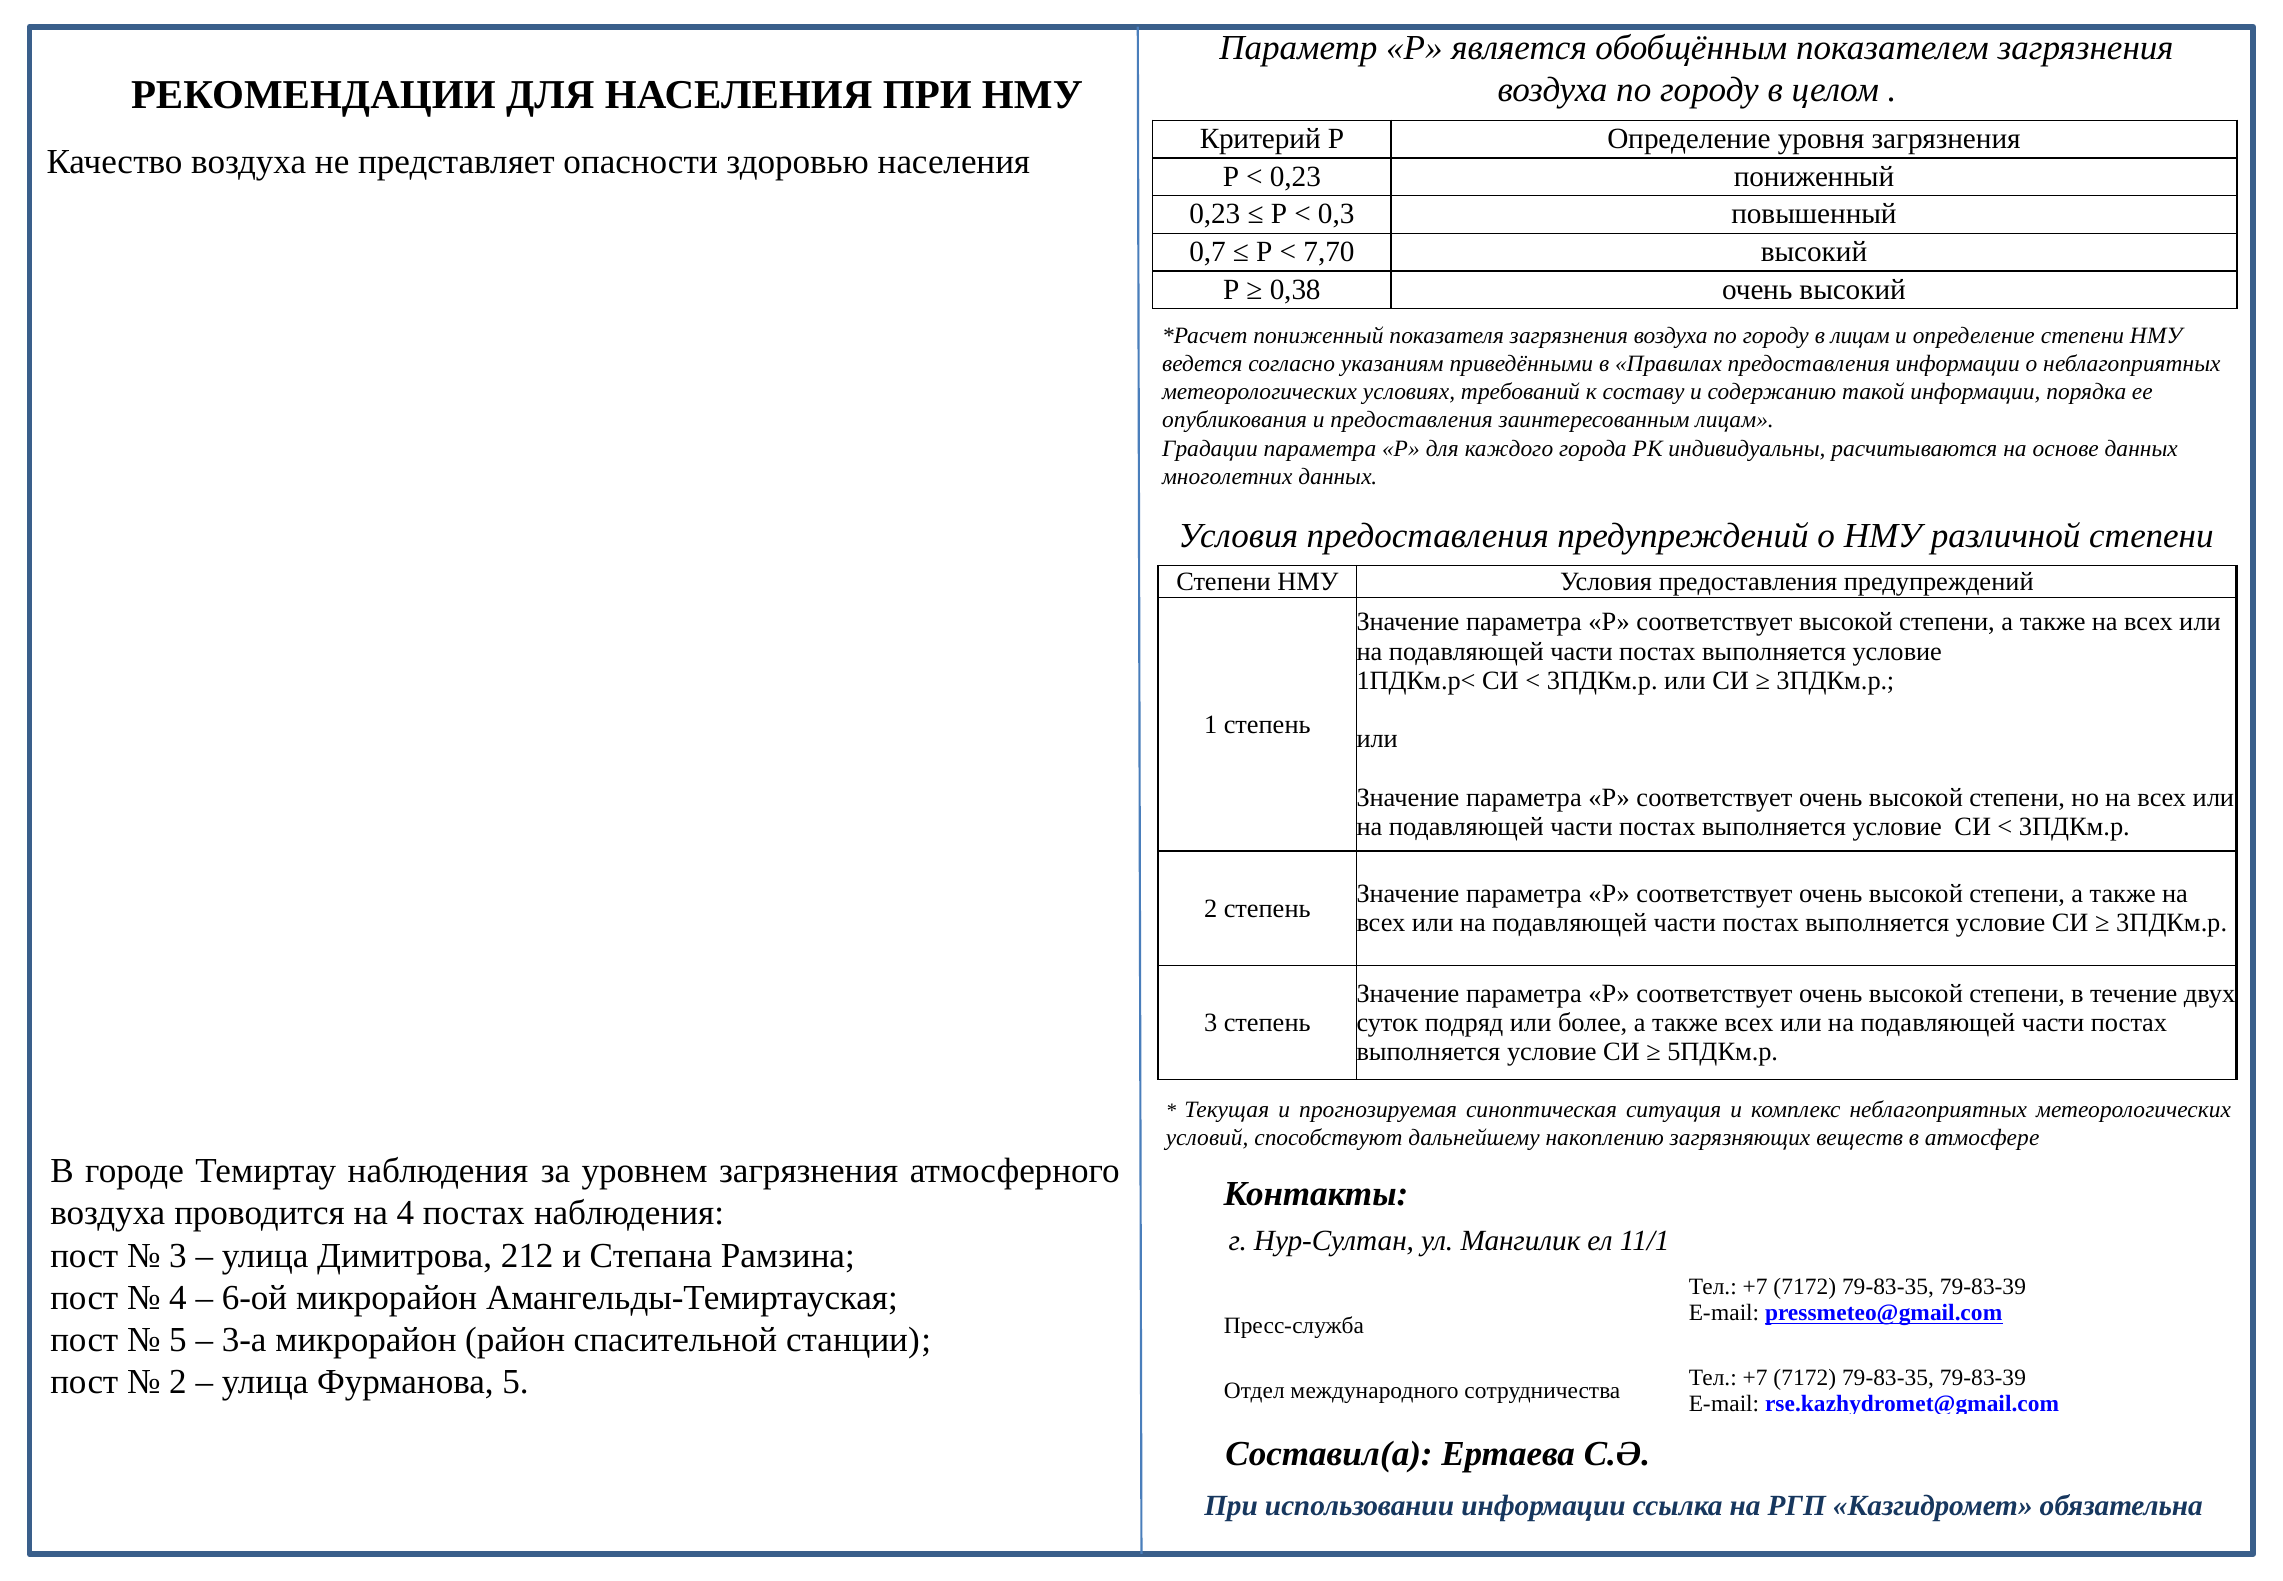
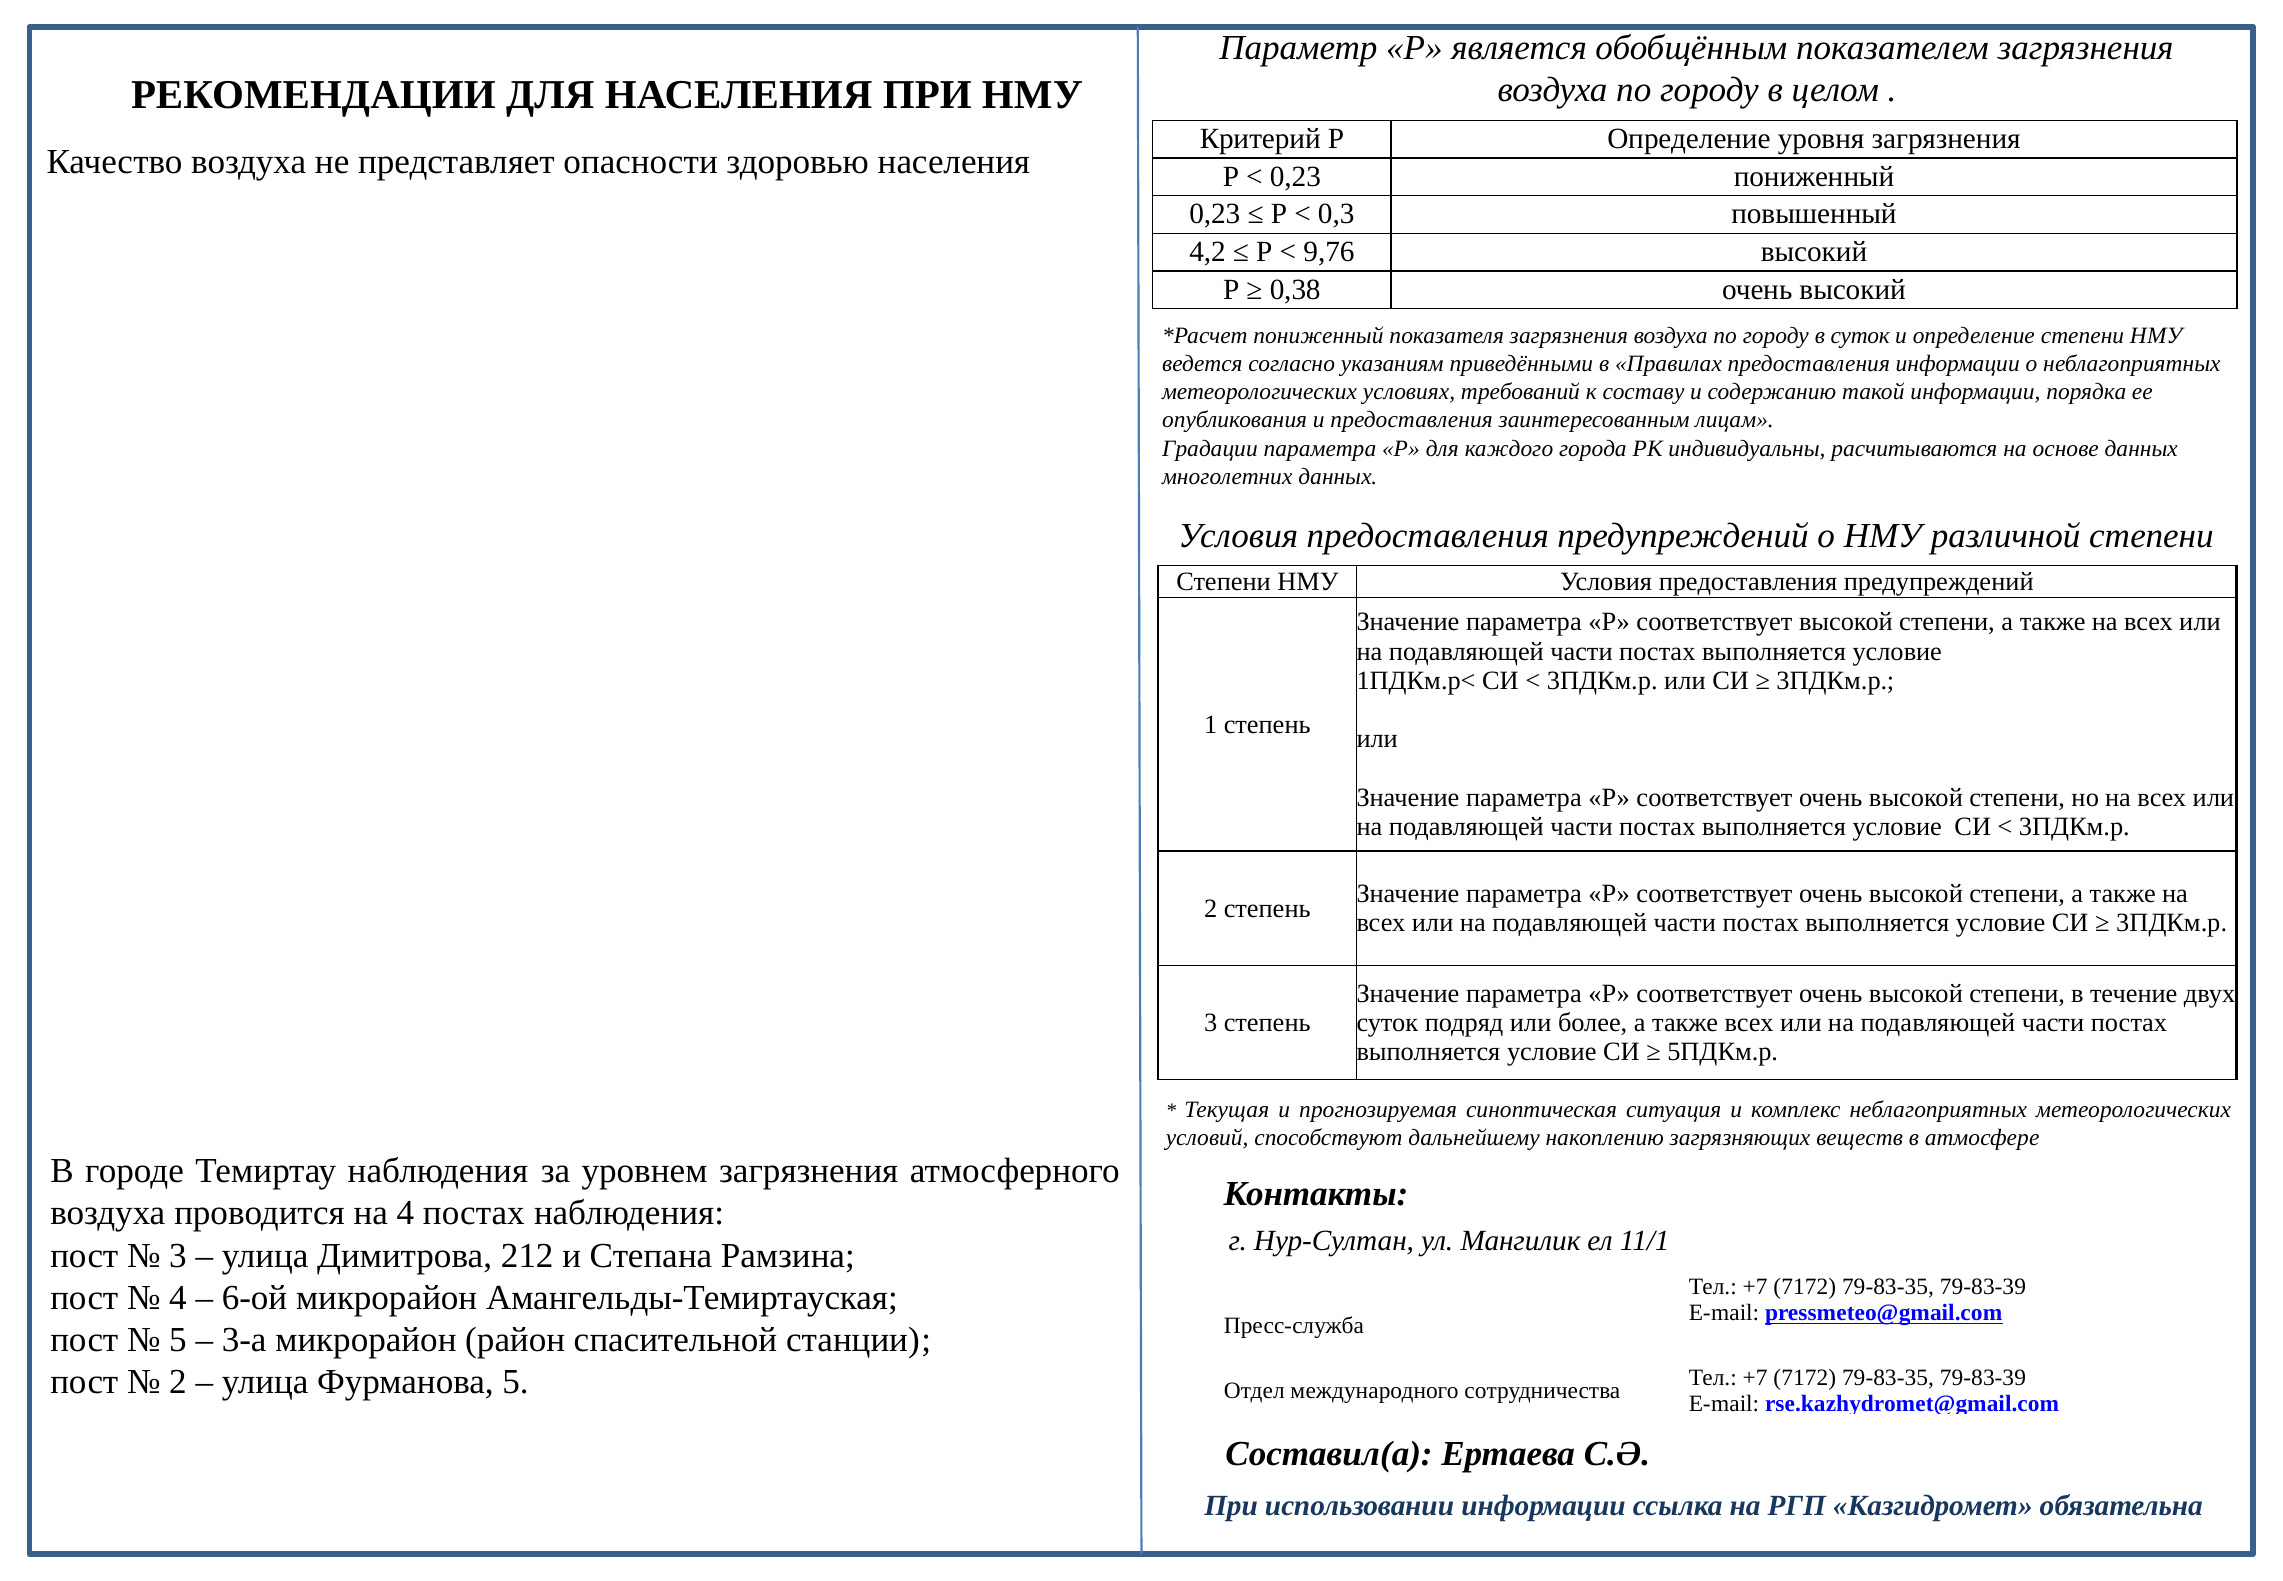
0,7: 0,7 -> 4,2
7,70: 7,70 -> 9,76
в лицам: лицам -> суток
